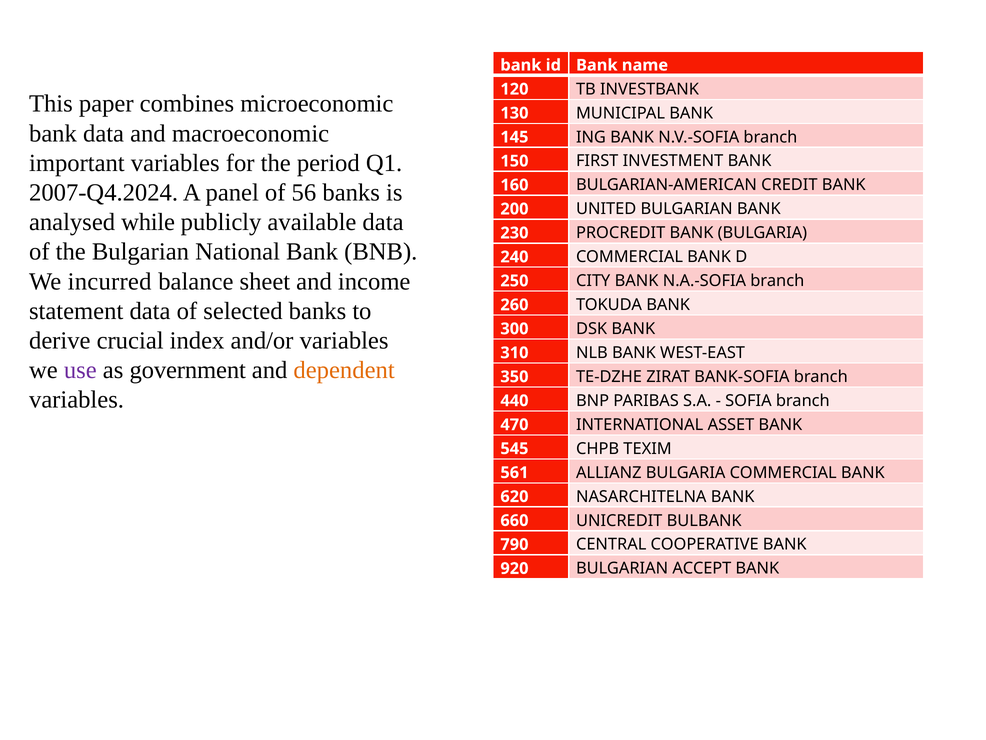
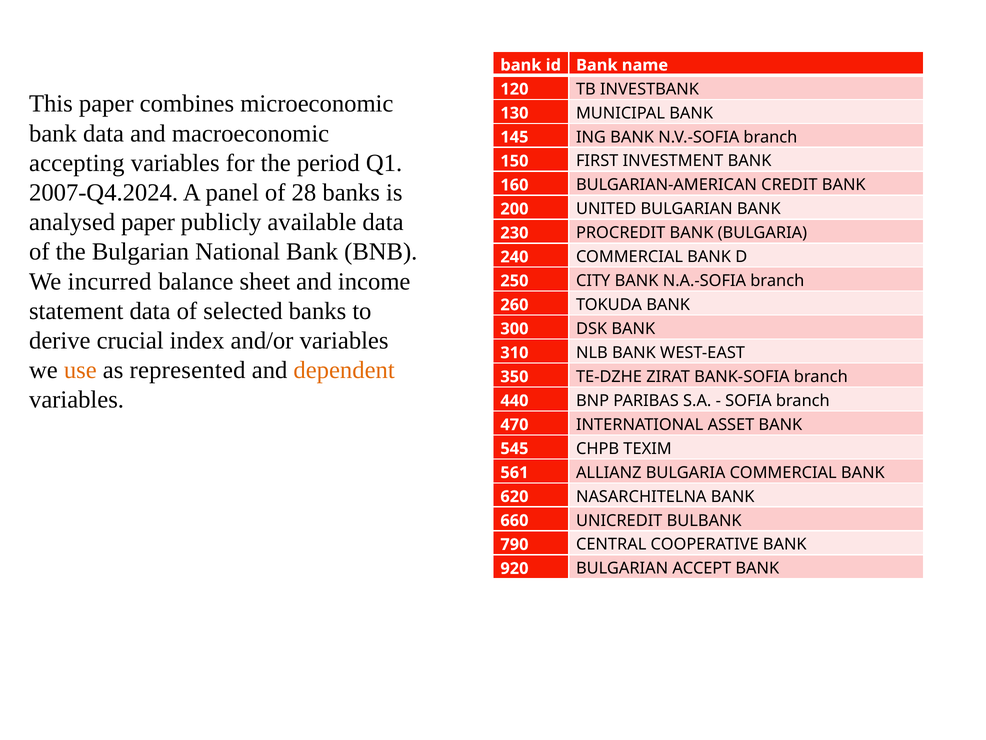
important: important -> accepting
56: 56 -> 28
analysed while: while -> paper
use colour: purple -> orange
government: government -> represented
